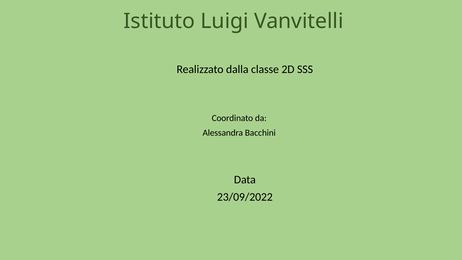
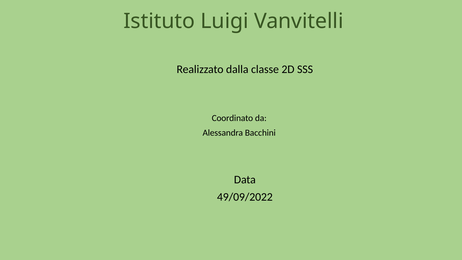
23/09/2022: 23/09/2022 -> 49/09/2022
